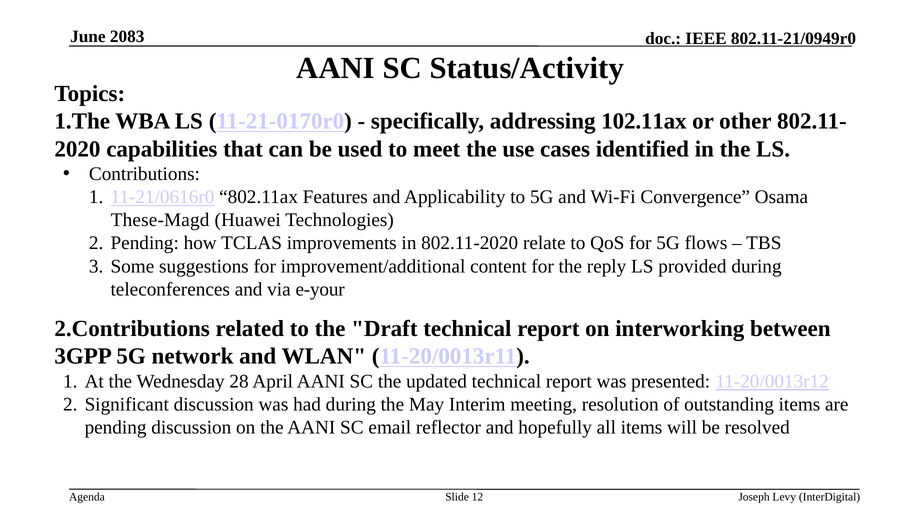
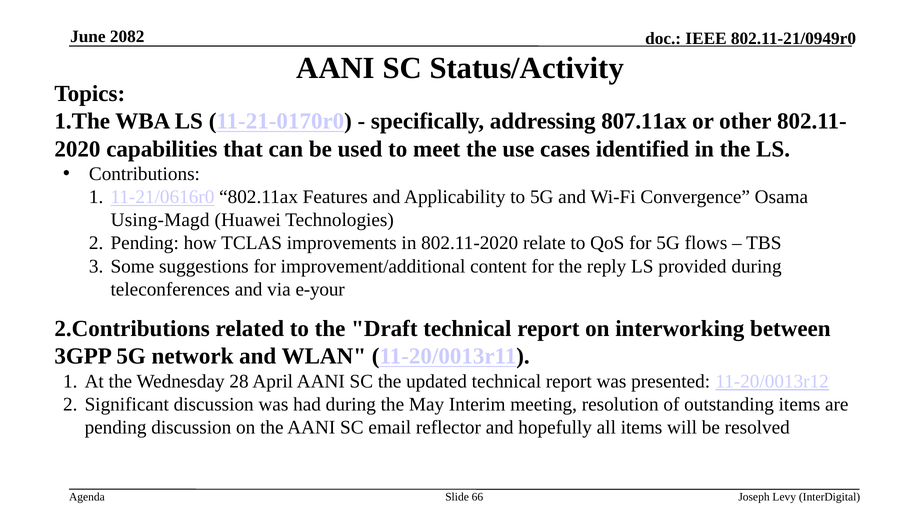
2083: 2083 -> 2082
102.11ax: 102.11ax -> 807.11ax
These-Magd: These-Magd -> Using-Magd
12: 12 -> 66
